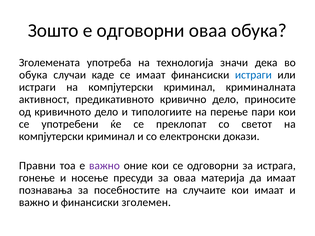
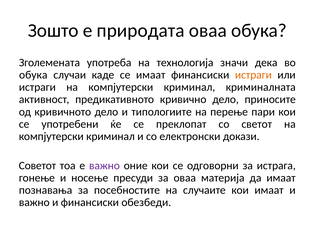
е одговорни: одговорни -> природата
истраги at (253, 75) colour: blue -> orange
Правни: Правни -> Советот
зголемен: зголемен -> обезбеди
